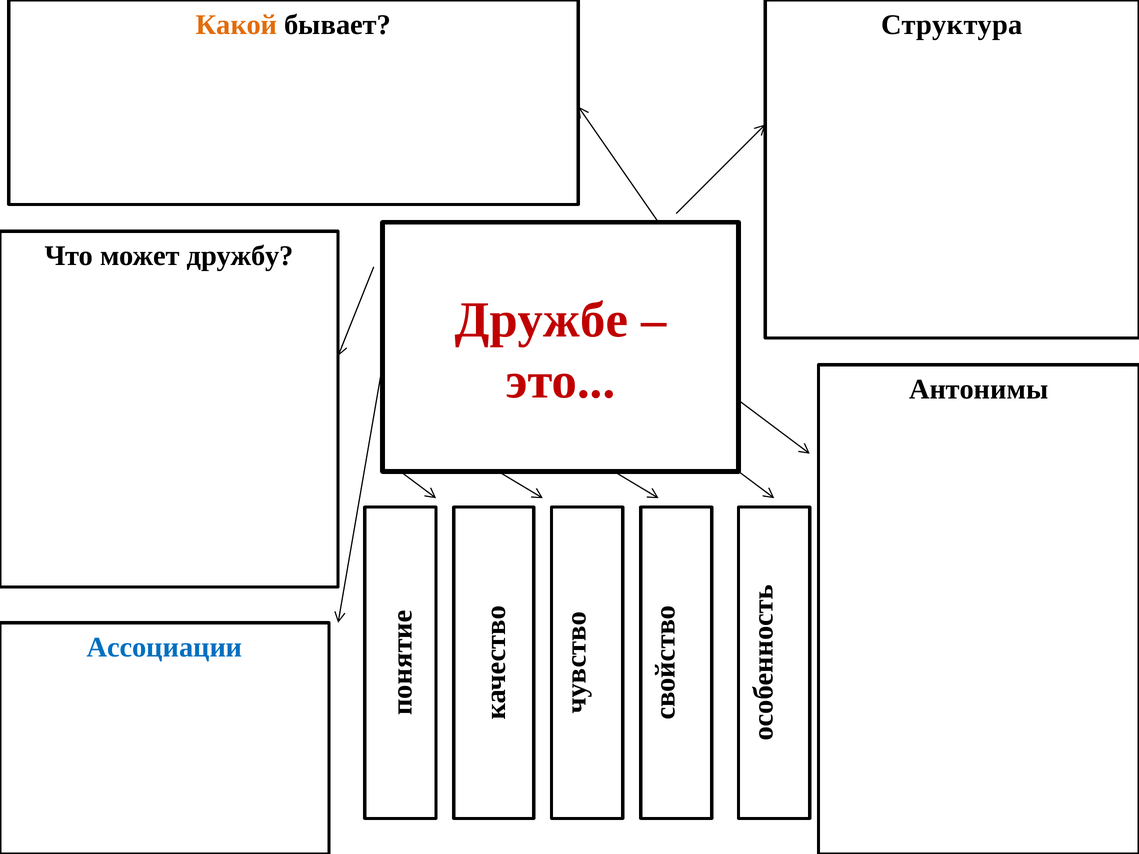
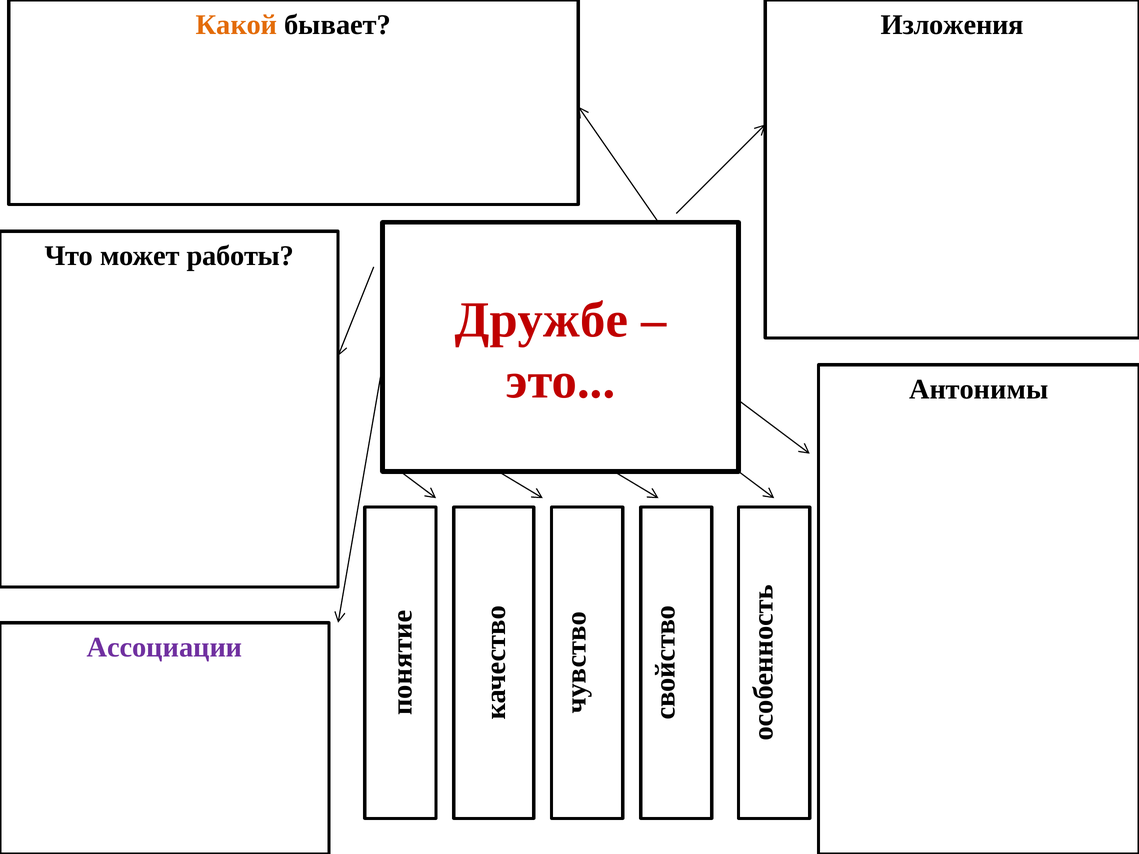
Структура: Структура -> Изложения
дружбу: дружбу -> работы
Ассоциации colour: blue -> purple
